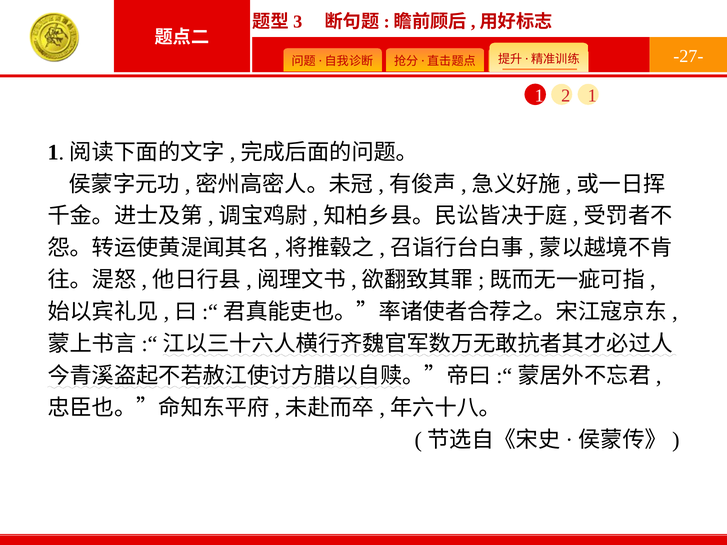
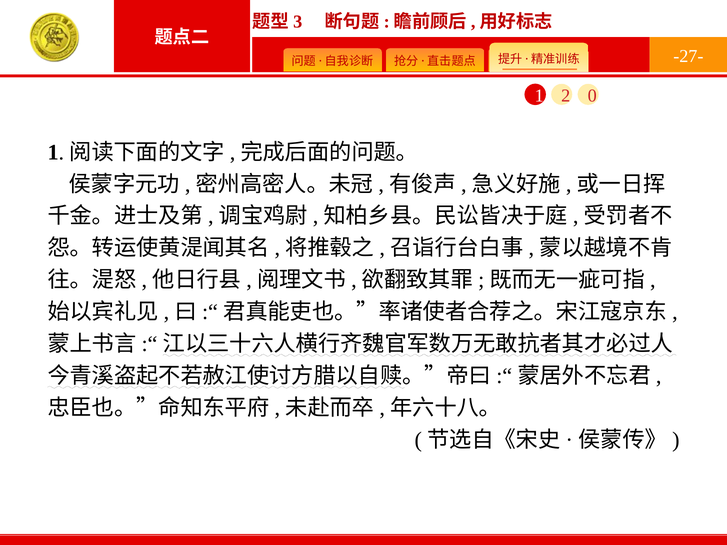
2 1: 1 -> 0
